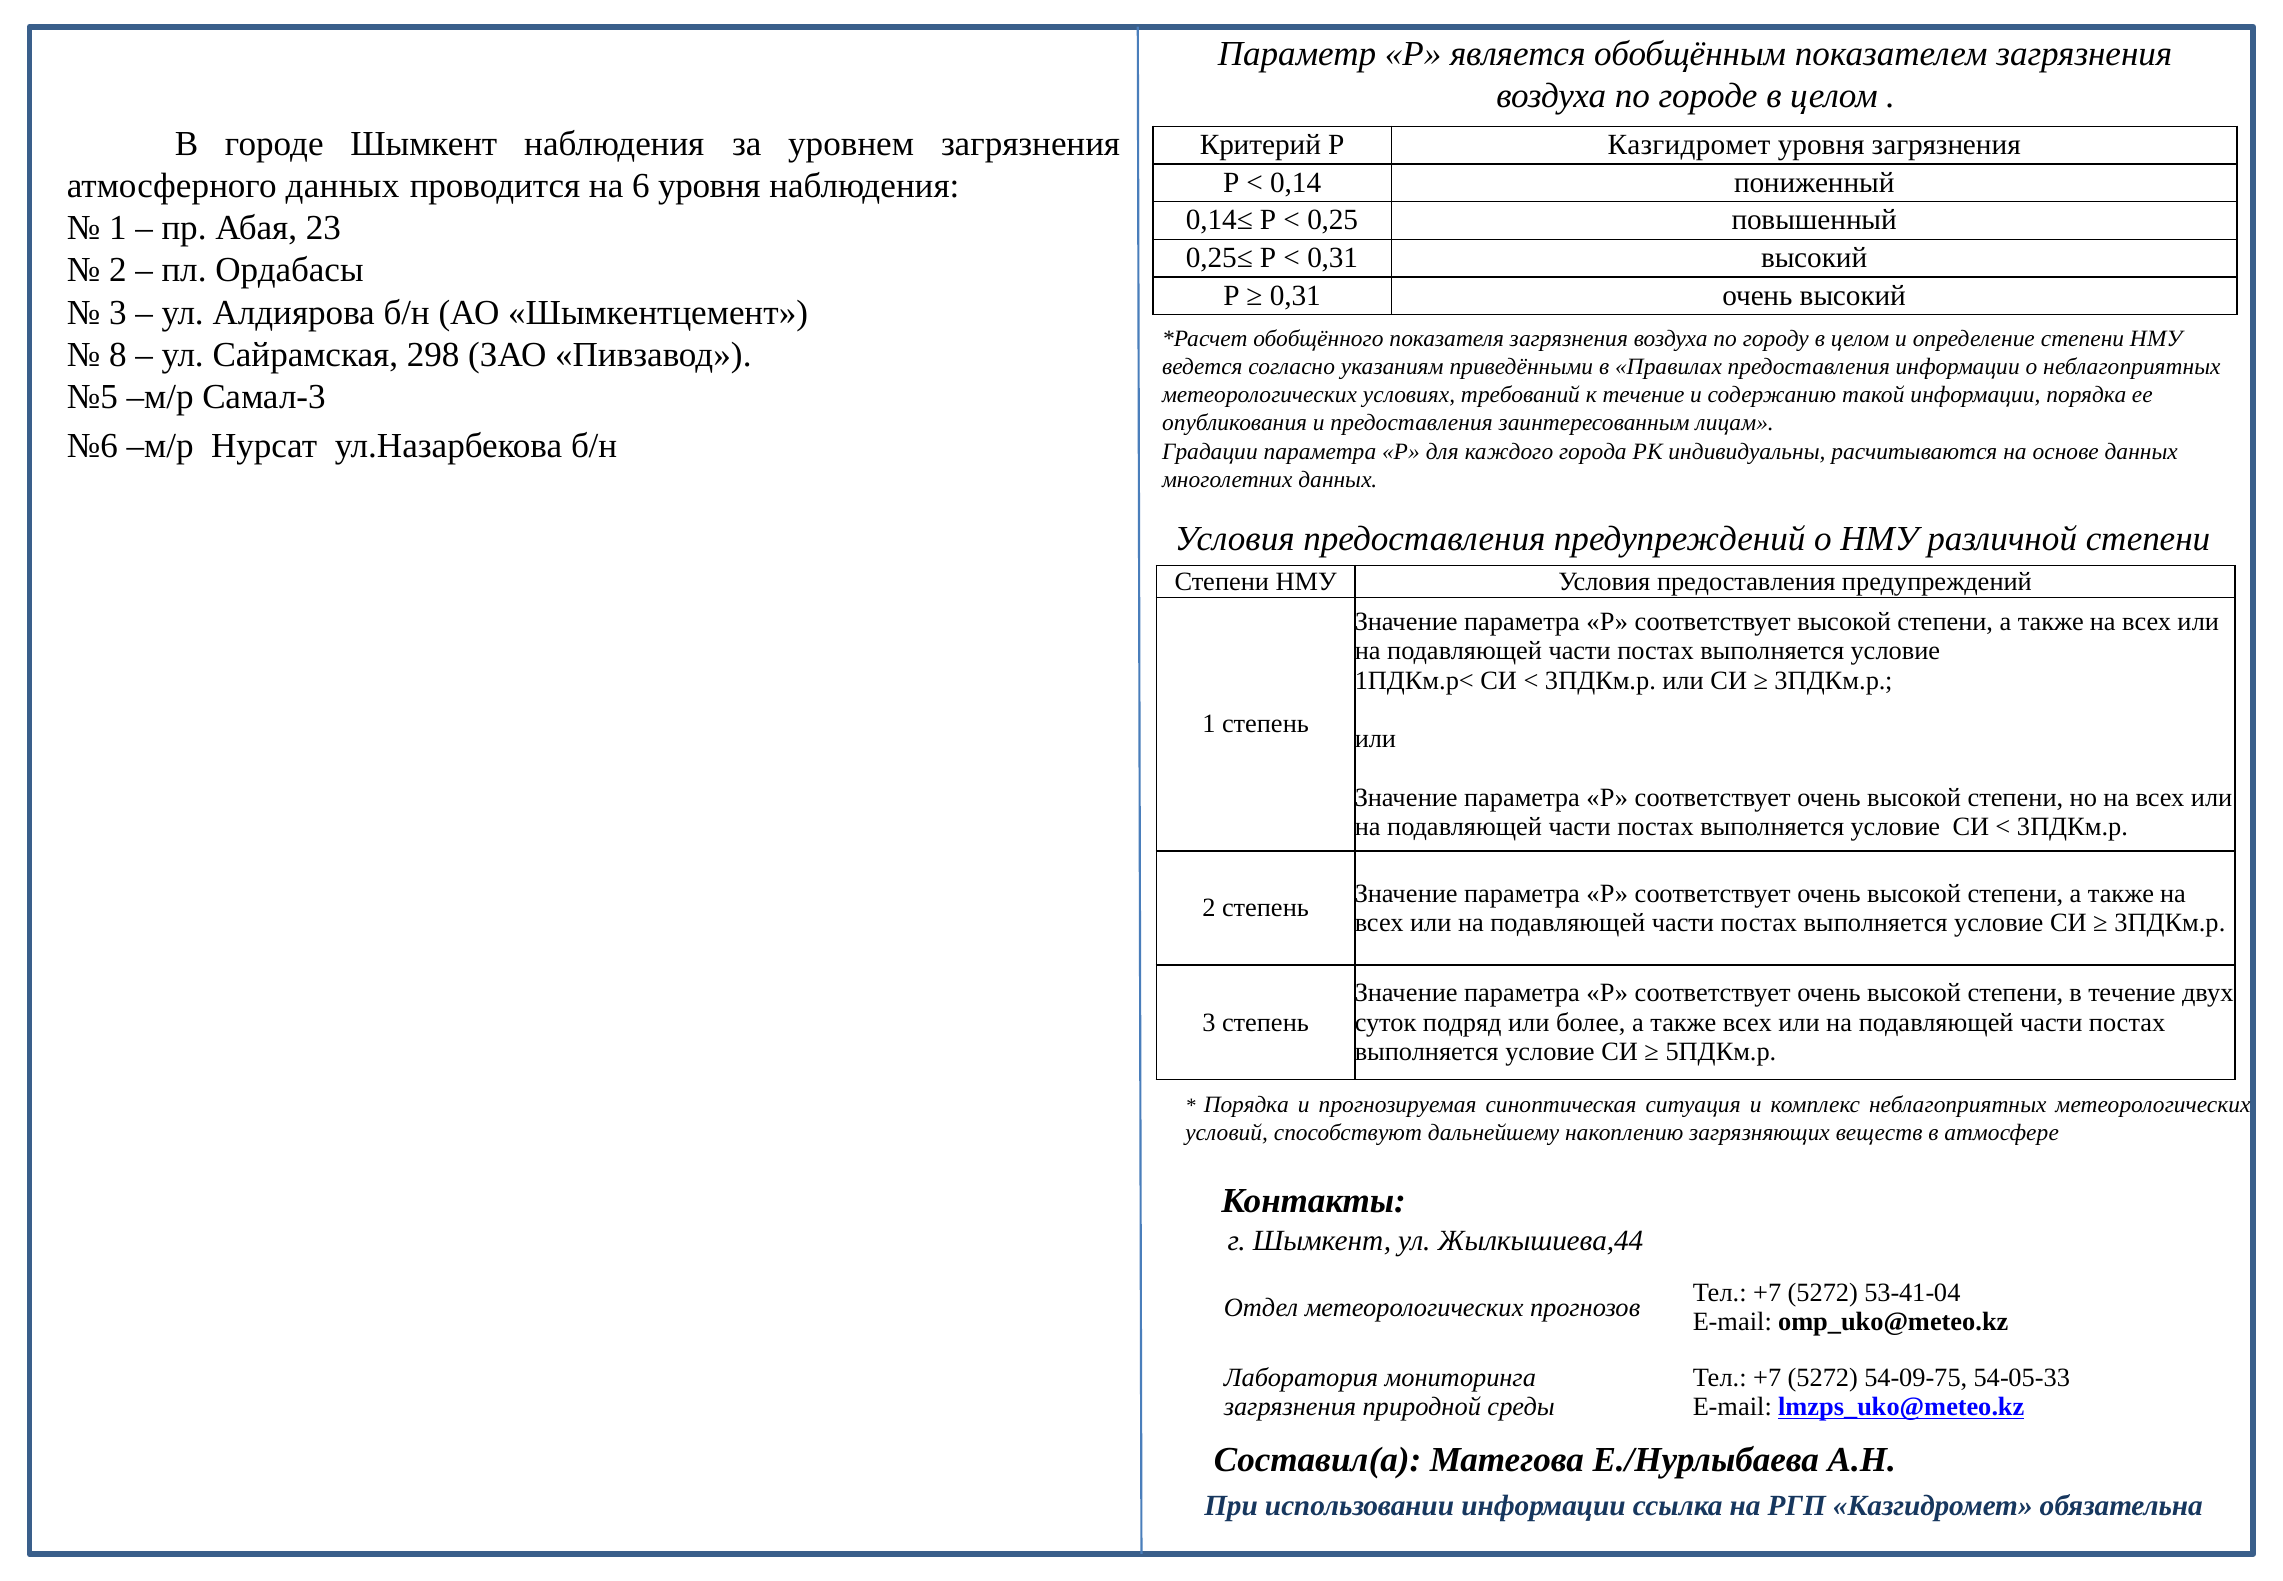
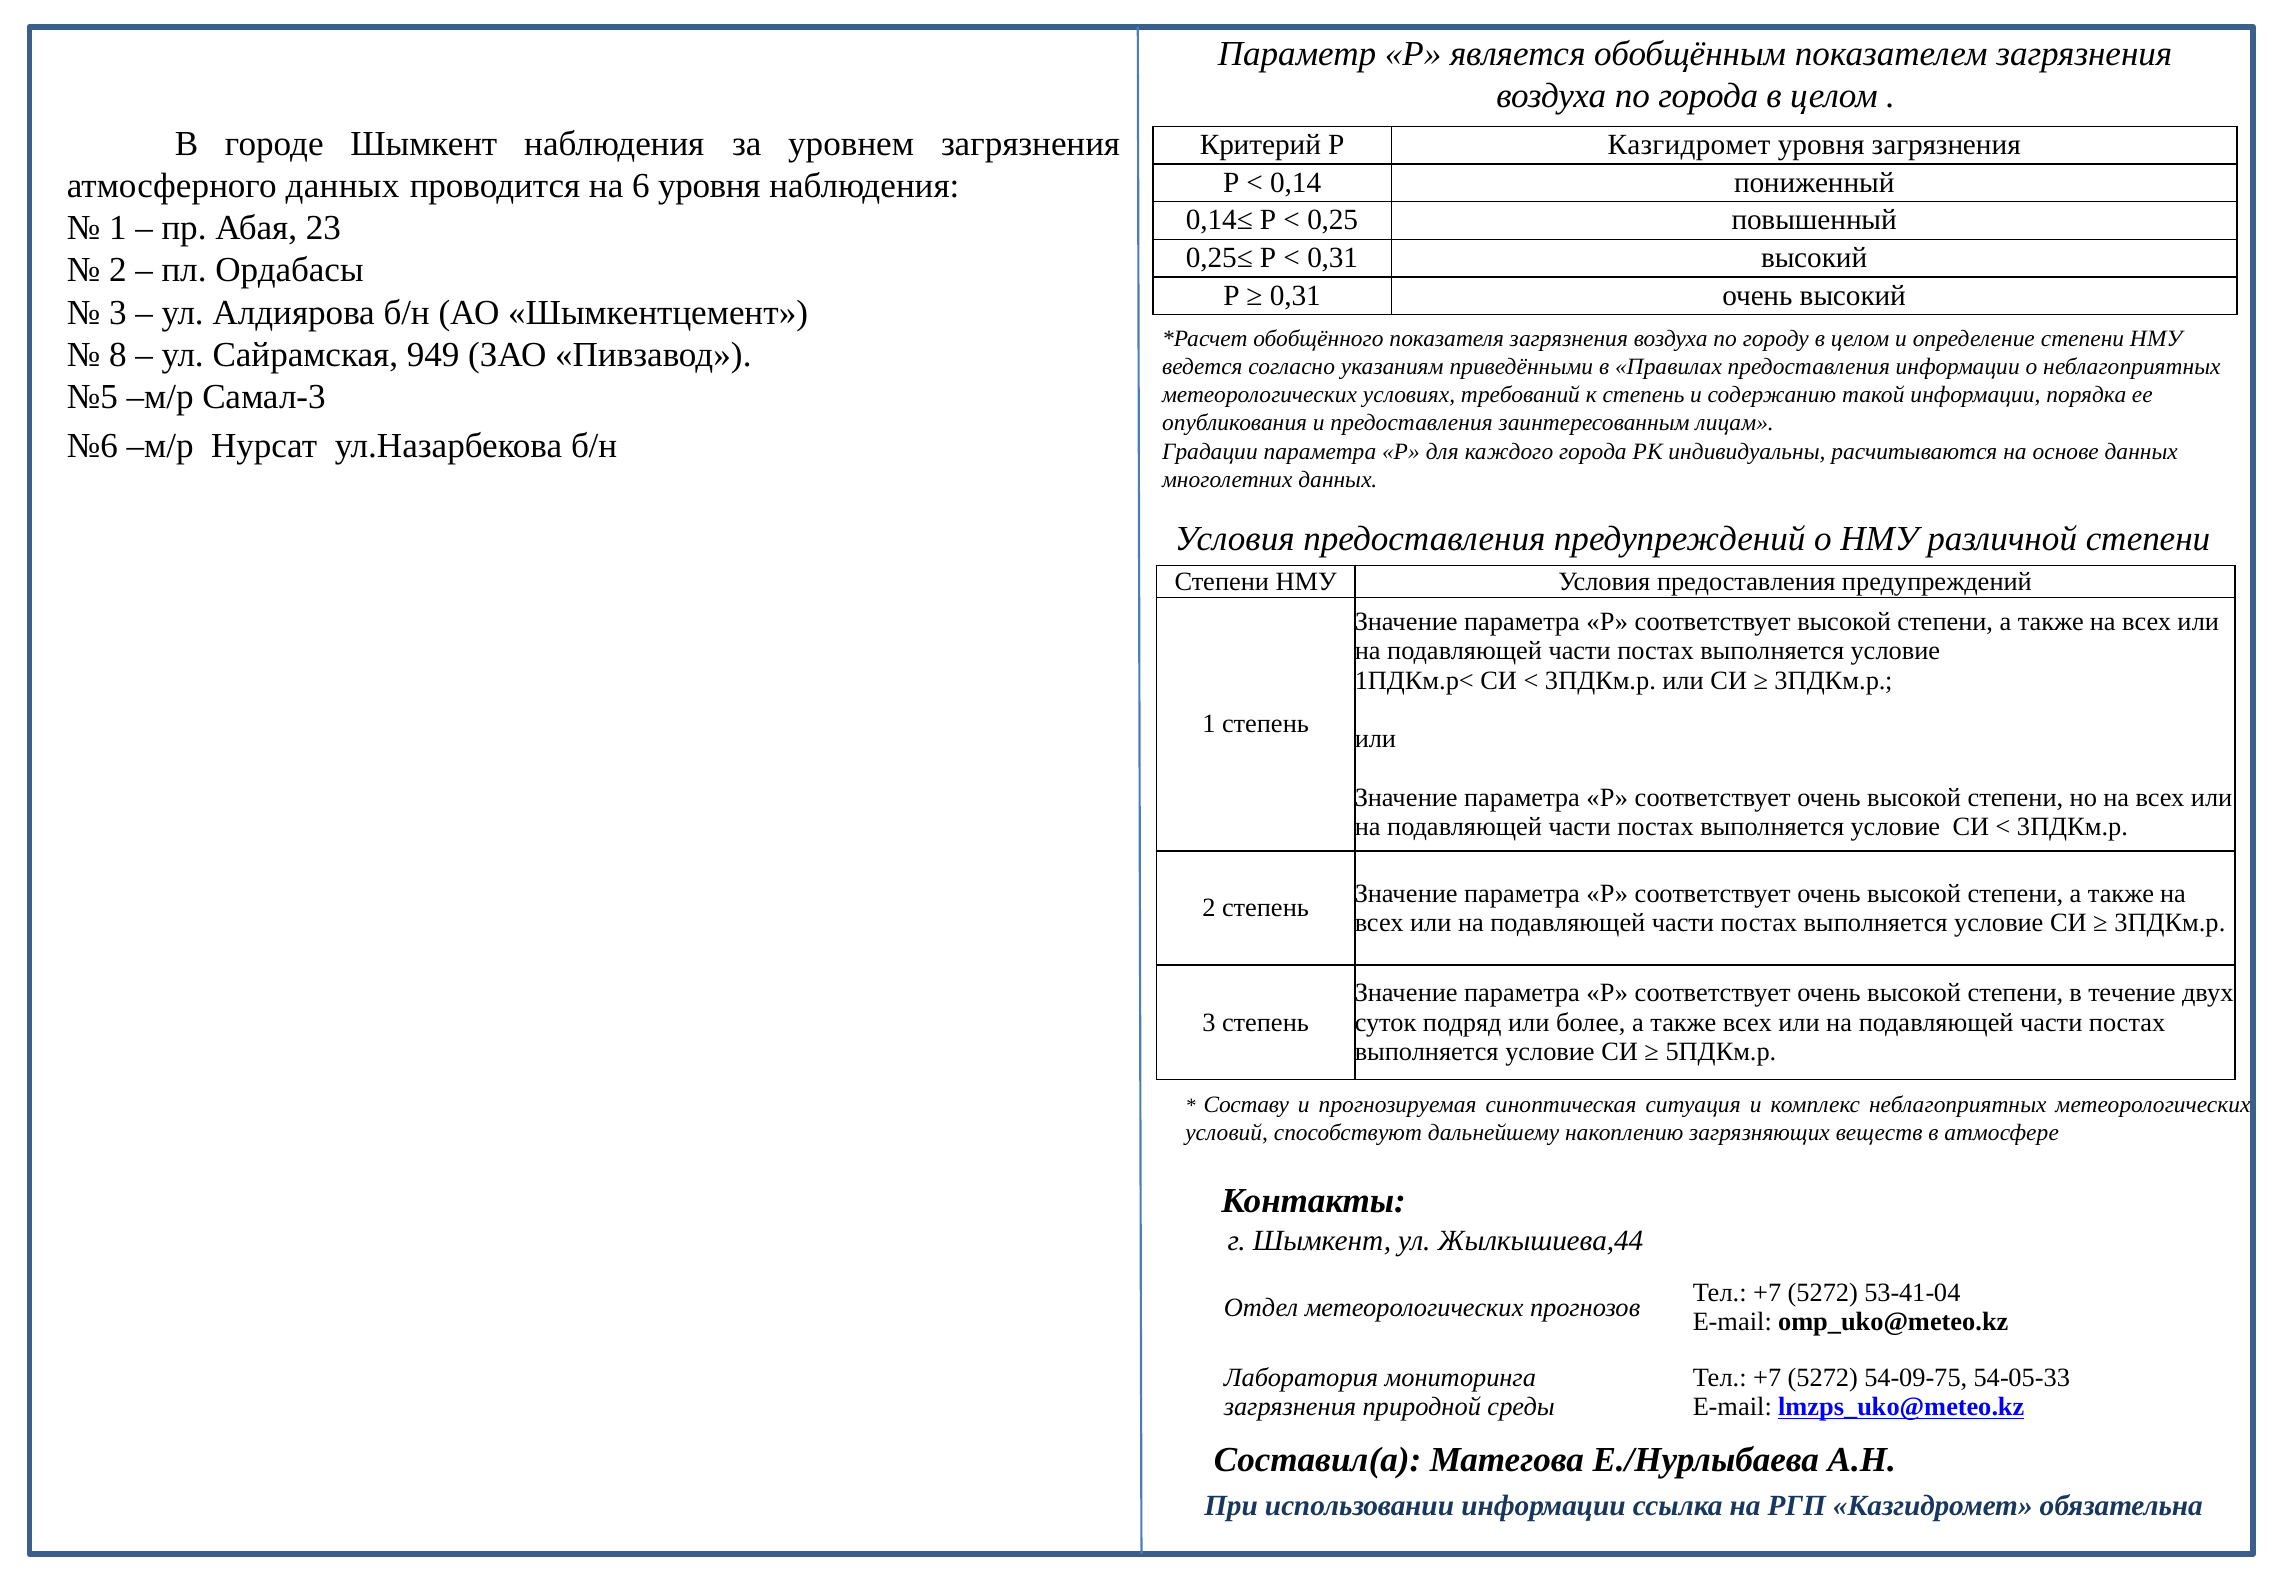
по городе: городе -> города
298: 298 -> 949
к течение: течение -> степень
Порядка at (1246, 1104): Порядка -> Составу
